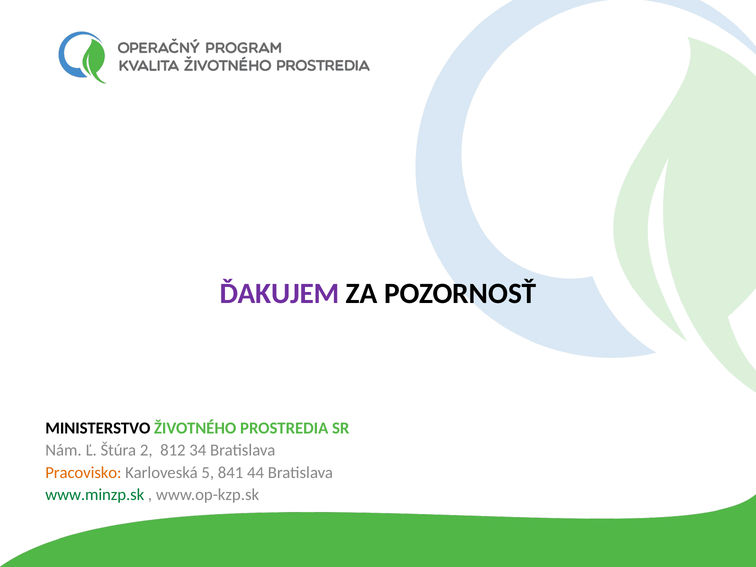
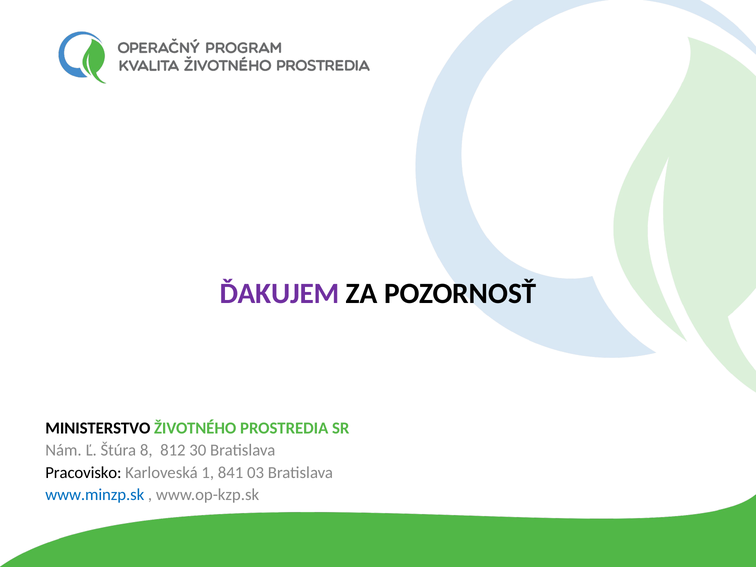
2: 2 -> 8
34: 34 -> 30
Pracovisko colour: orange -> black
5: 5 -> 1
44: 44 -> 03
www.minzp.sk colour: green -> blue
